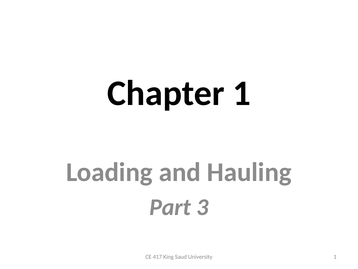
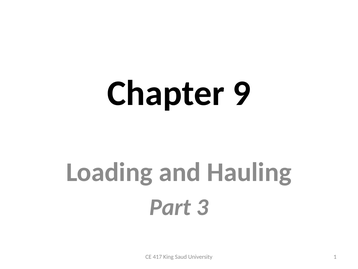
Chapter 1: 1 -> 9
